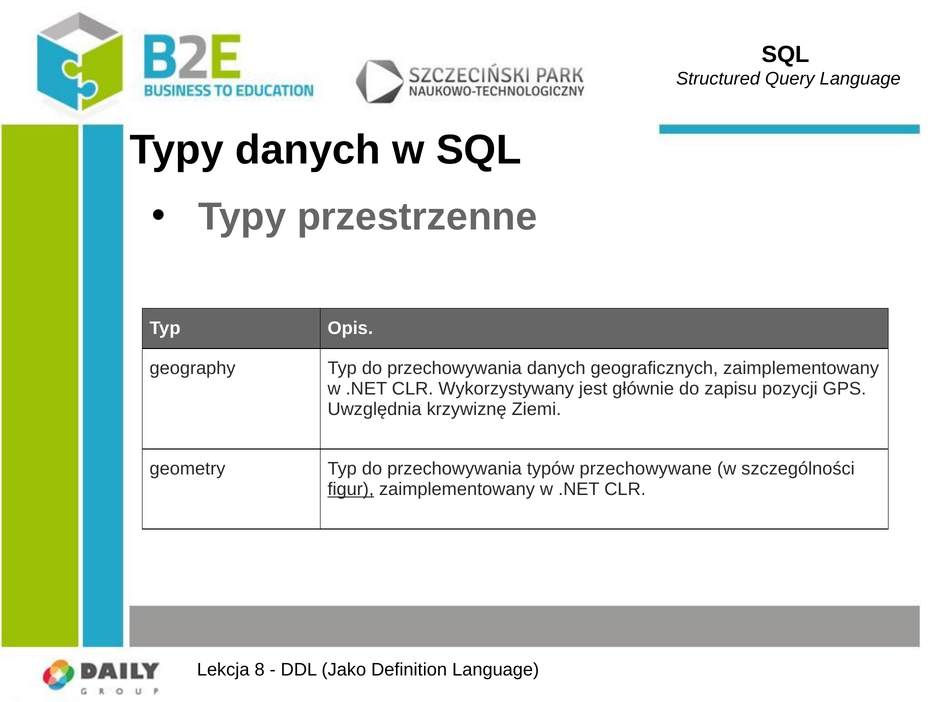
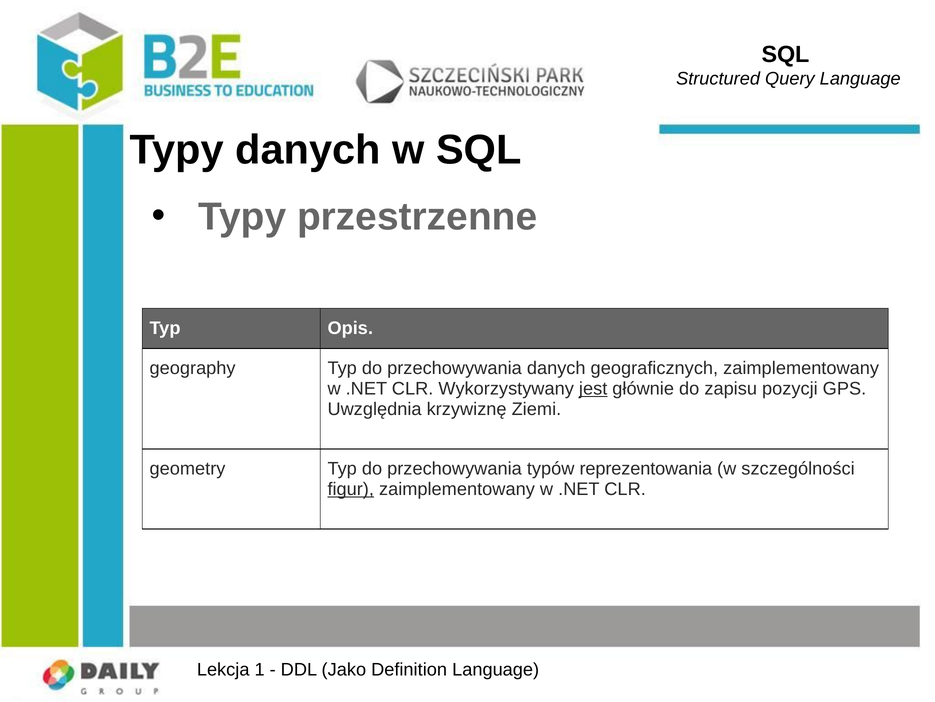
jest underline: none -> present
przechowywane: przechowywane -> reprezentowania
8: 8 -> 1
